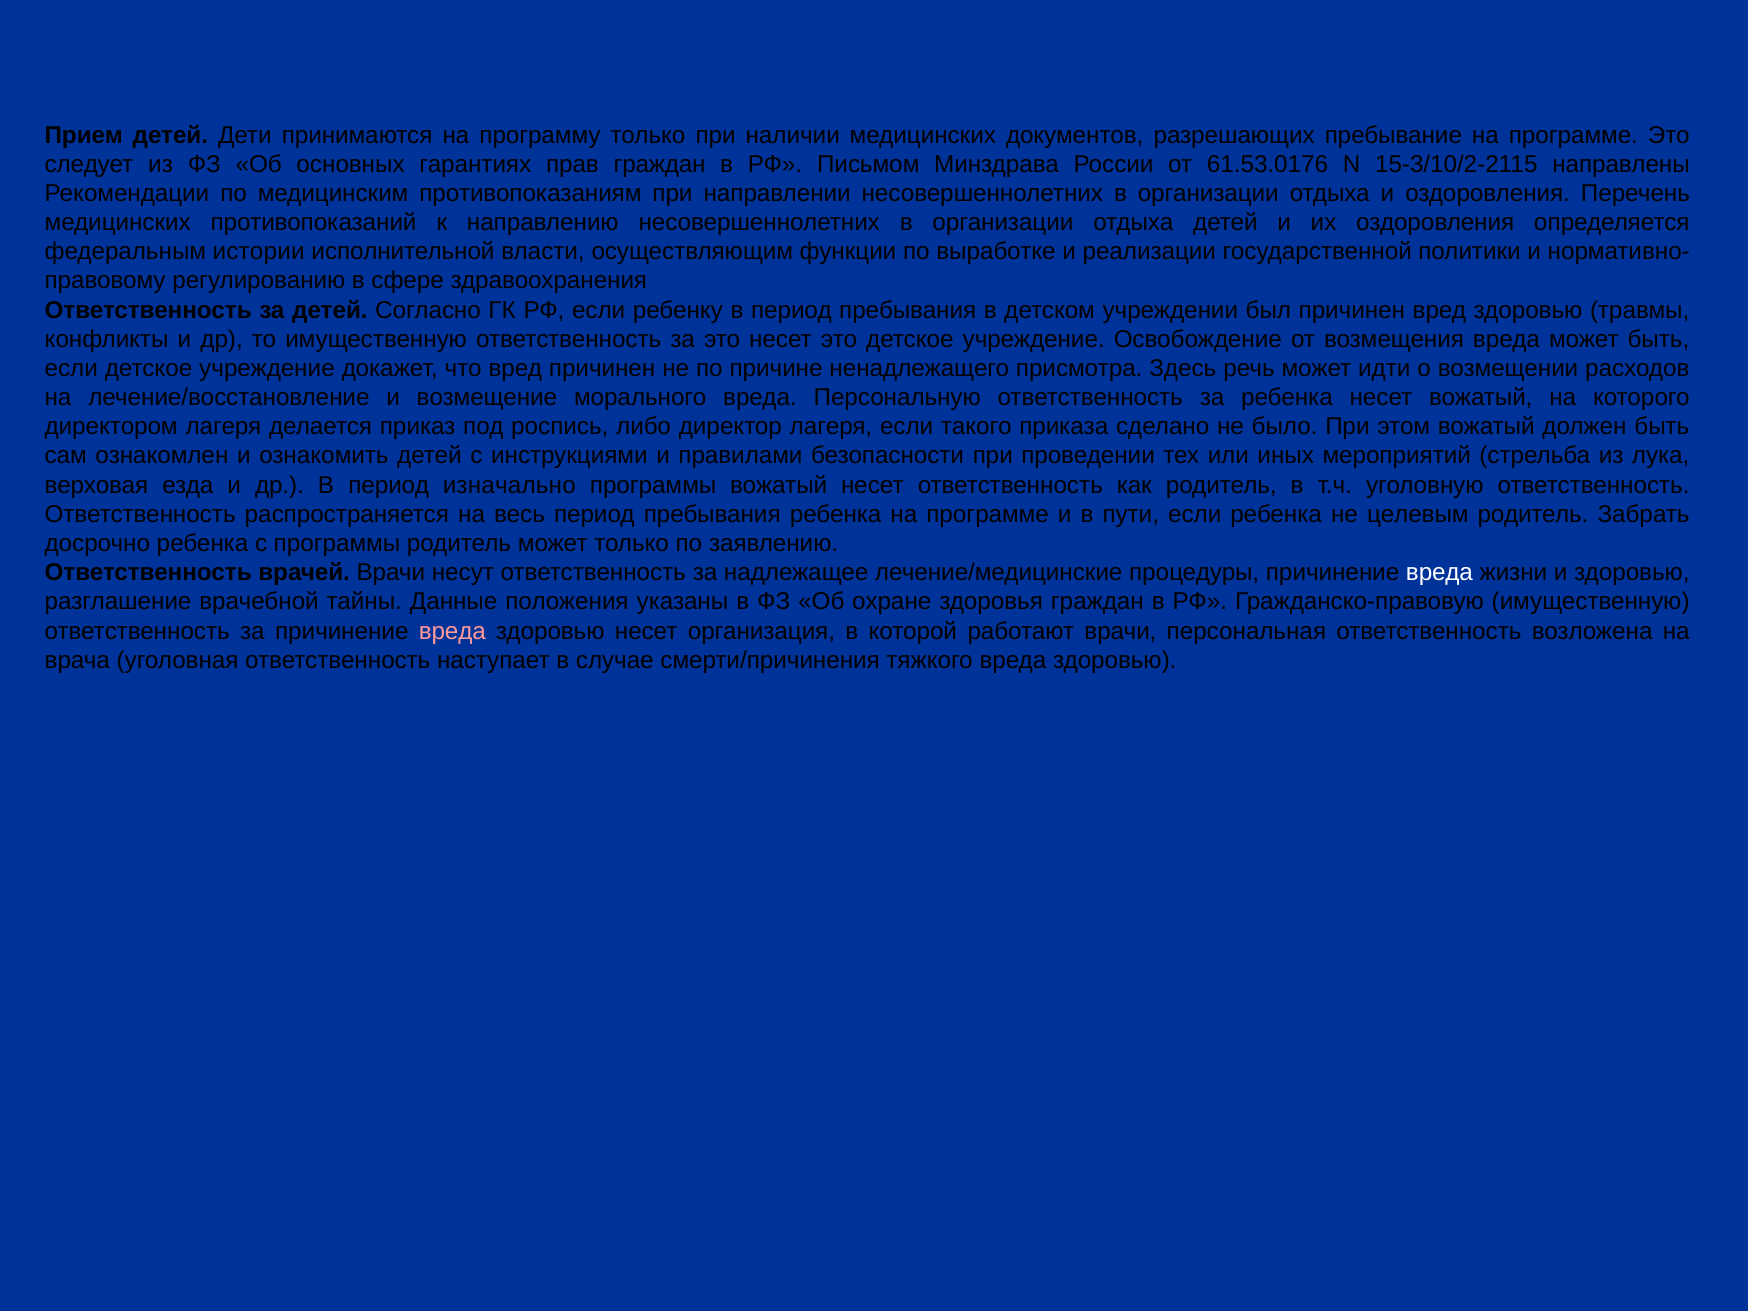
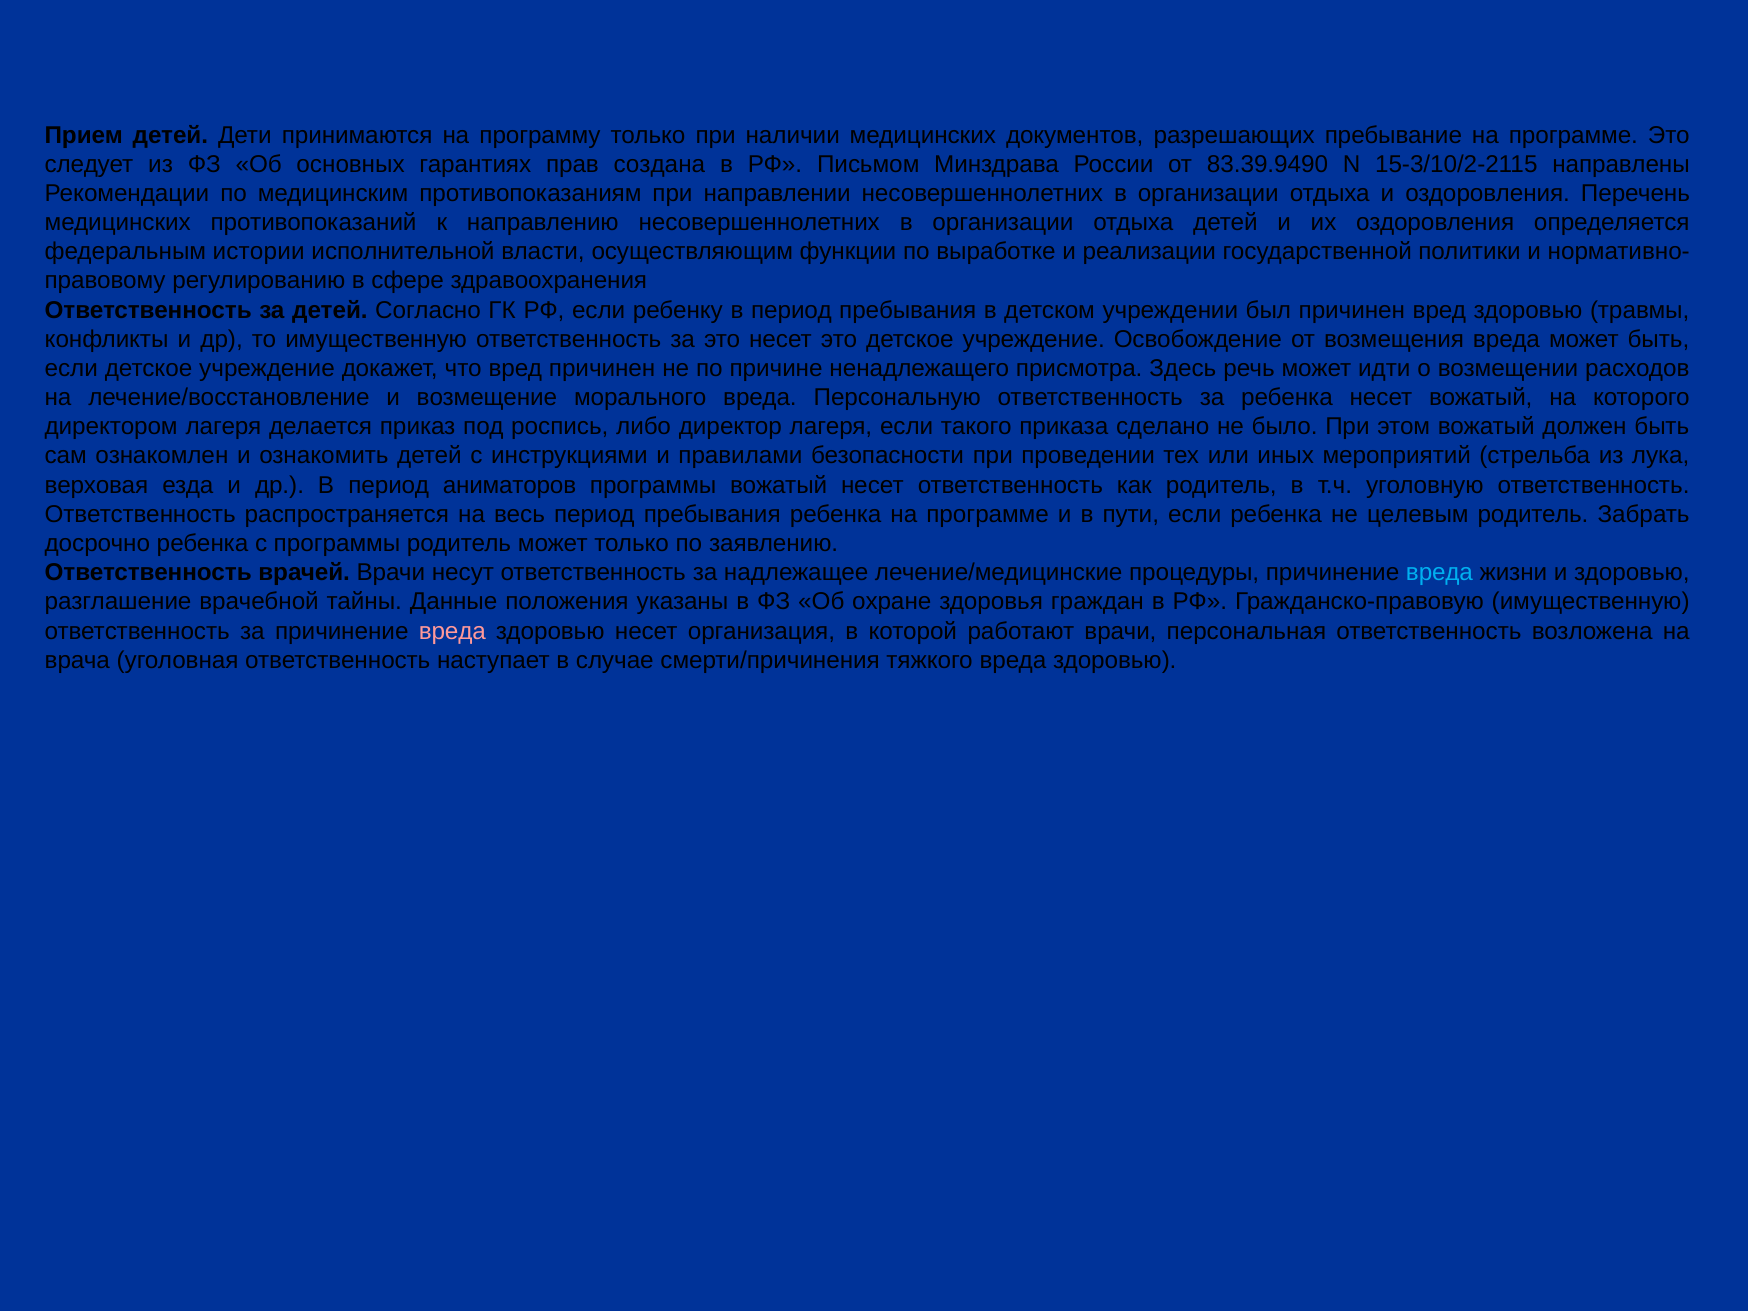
прав граждан: граждан -> создана
61.53.0176: 61.53.0176 -> 83.39.9490
изначально: изначально -> аниматоров
вреда at (1439, 573) colour: white -> light blue
